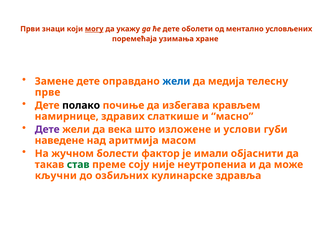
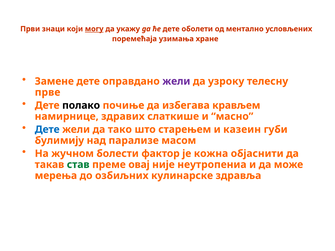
жели at (176, 81) colour: blue -> purple
медија: медија -> узроку
Дете at (47, 130) colour: purple -> blue
века: века -> тако
изложене: изложене -> старењем
услови: услови -> казеин
наведене: наведене -> булимију
аритмија: аритмија -> парализе
имали: имали -> кожна
соју: соју -> овај
кључни: кључни -> мерења
